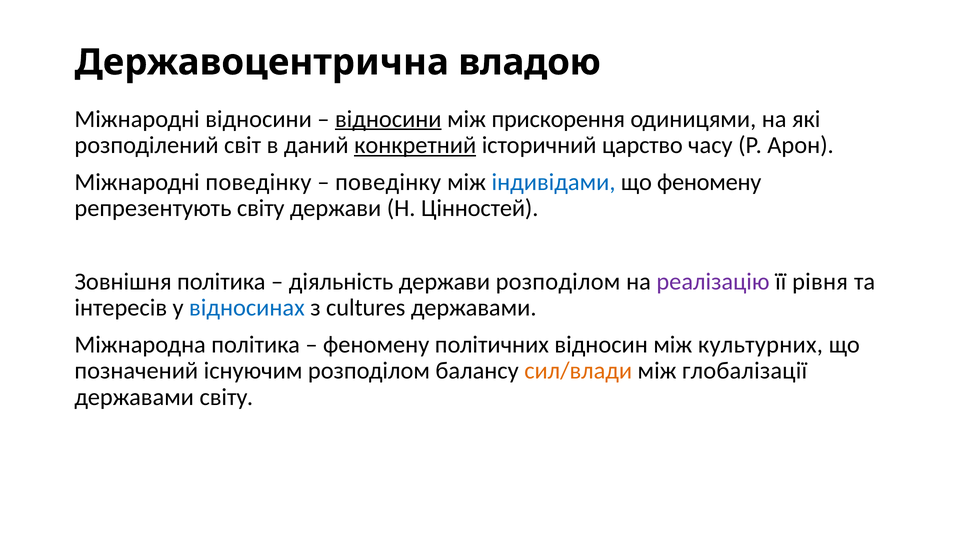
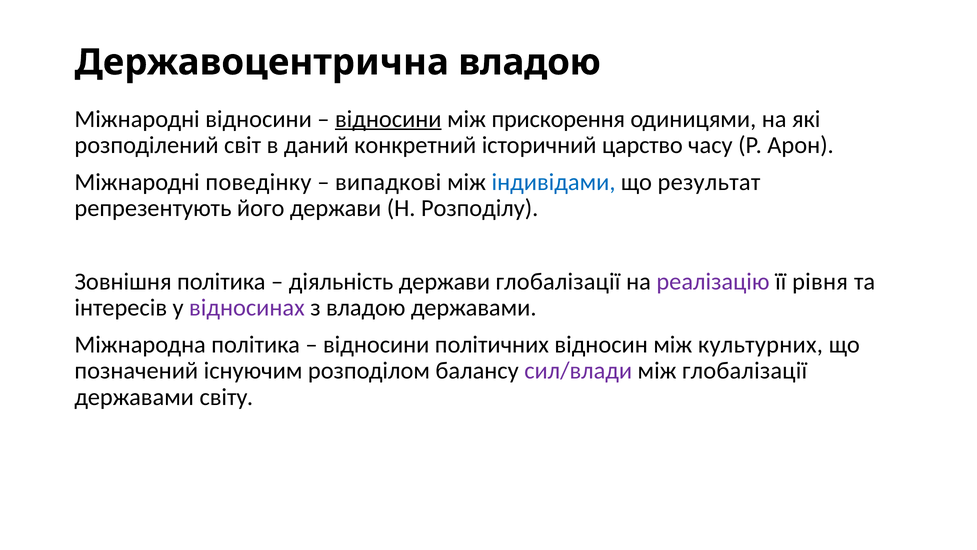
конкретний underline: present -> none
поведінку at (388, 182): поведінку -> випадкові
що феномену: феномену -> результат
репрезентують світу: світу -> його
Цінностей: Цінностей -> Розподілу
держави розподілом: розподілом -> глобалізації
відносинах colour: blue -> purple
з cultures: cultures -> владою
феномену at (376, 344): феномену -> відносини
сил/влади colour: orange -> purple
